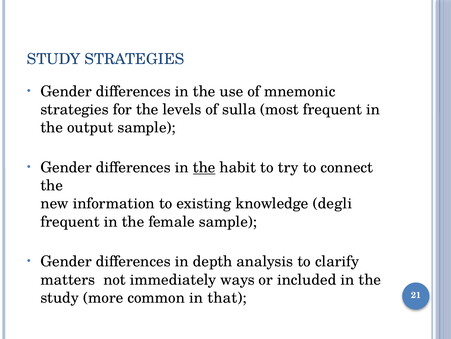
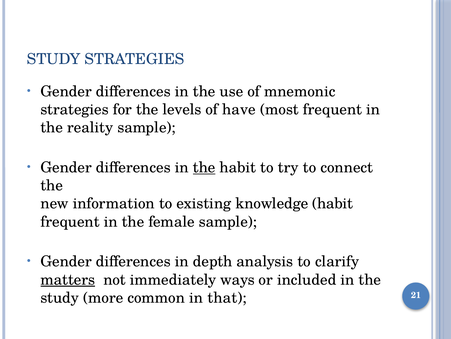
sulla: sulla -> have
output: output -> reality
knowledge degli: degli -> habit
matters underline: none -> present
